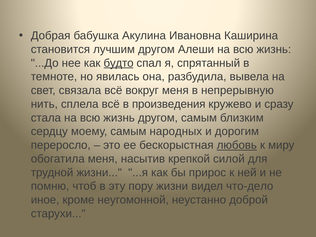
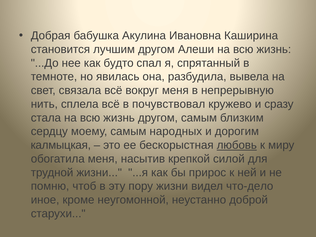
будто underline: present -> none
произведения: произведения -> почувствовал
переросло: переросло -> калмыцкая
